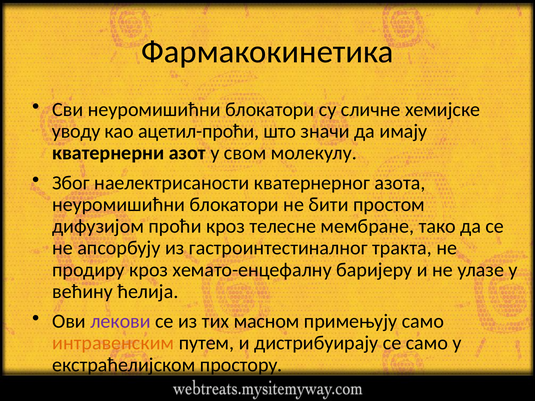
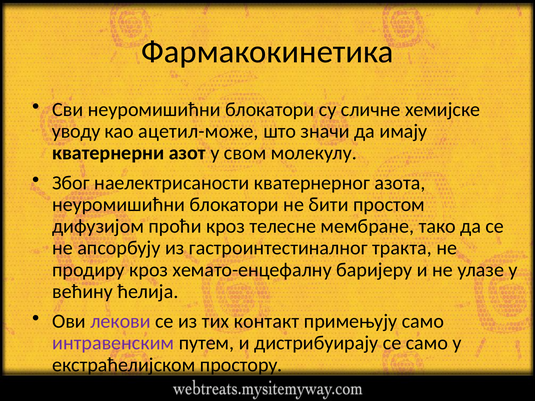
ацетил-проћи: ацетил-проћи -> ацетил-може
масном: масном -> контакт
интравенским colour: orange -> purple
